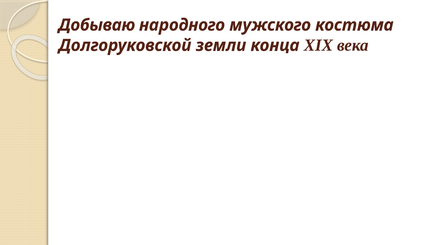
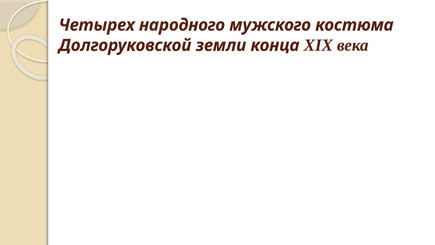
Добываю: Добываю -> Четырех
